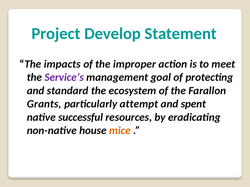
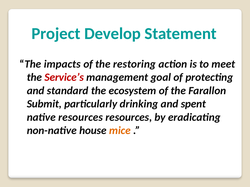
improper: improper -> restoring
Service’s colour: purple -> red
Grants: Grants -> Submit
attempt: attempt -> drinking
native successful: successful -> resources
